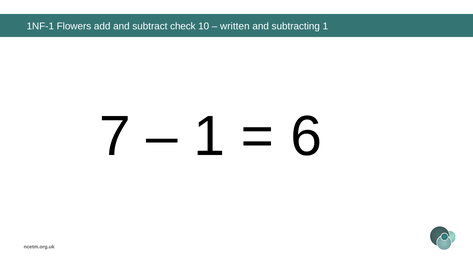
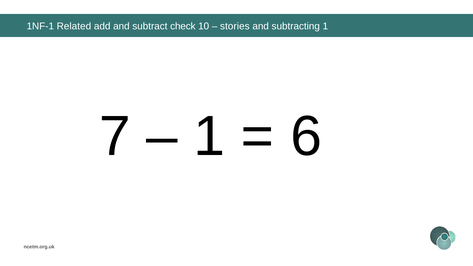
Flowers: Flowers -> Related
written: written -> stories
